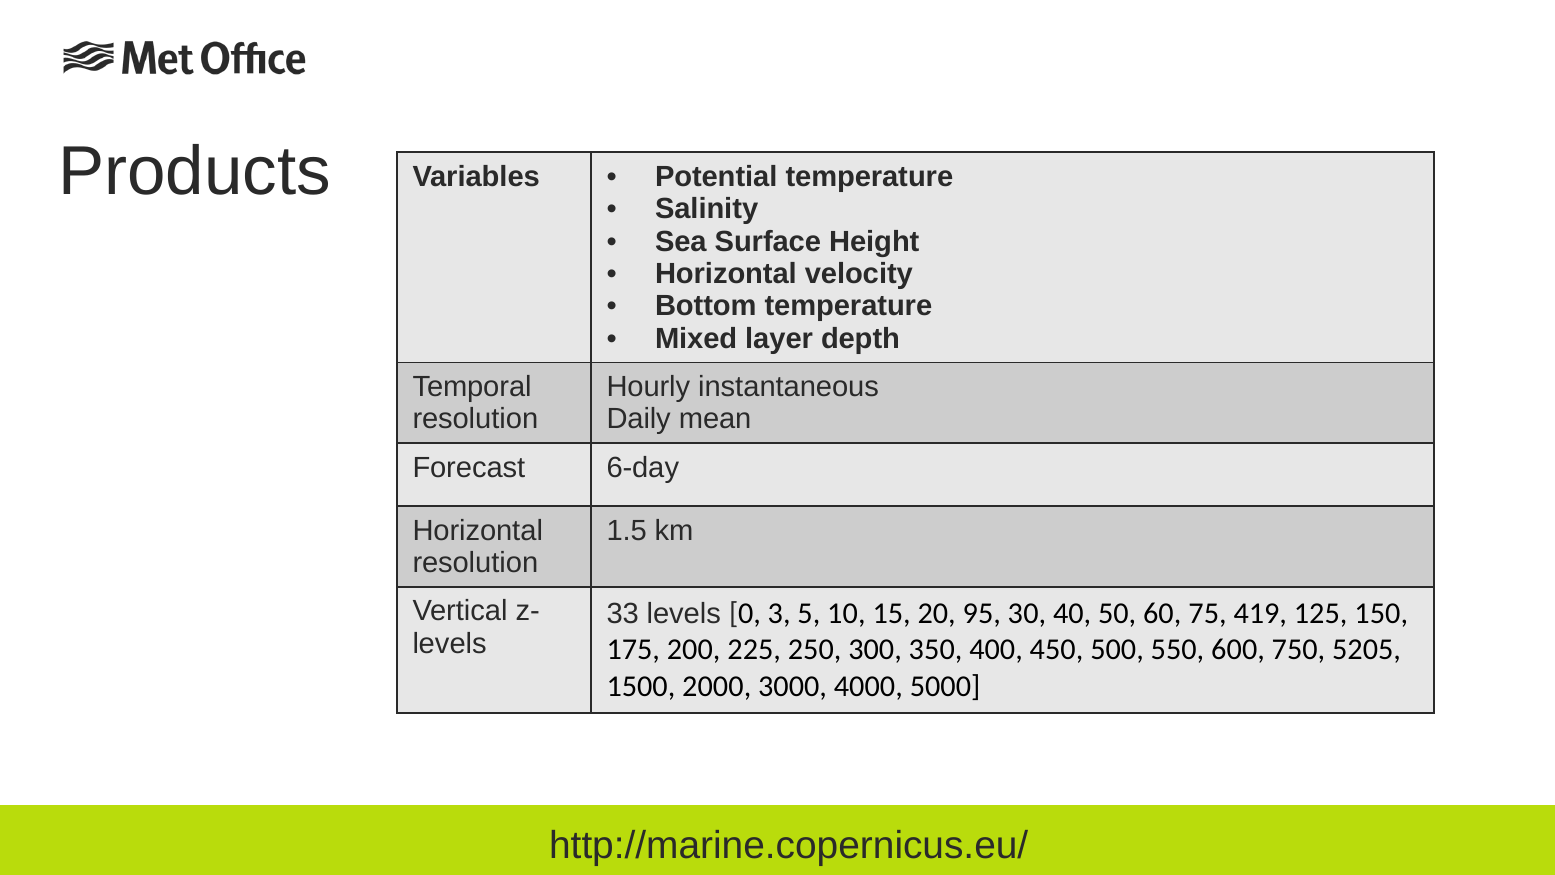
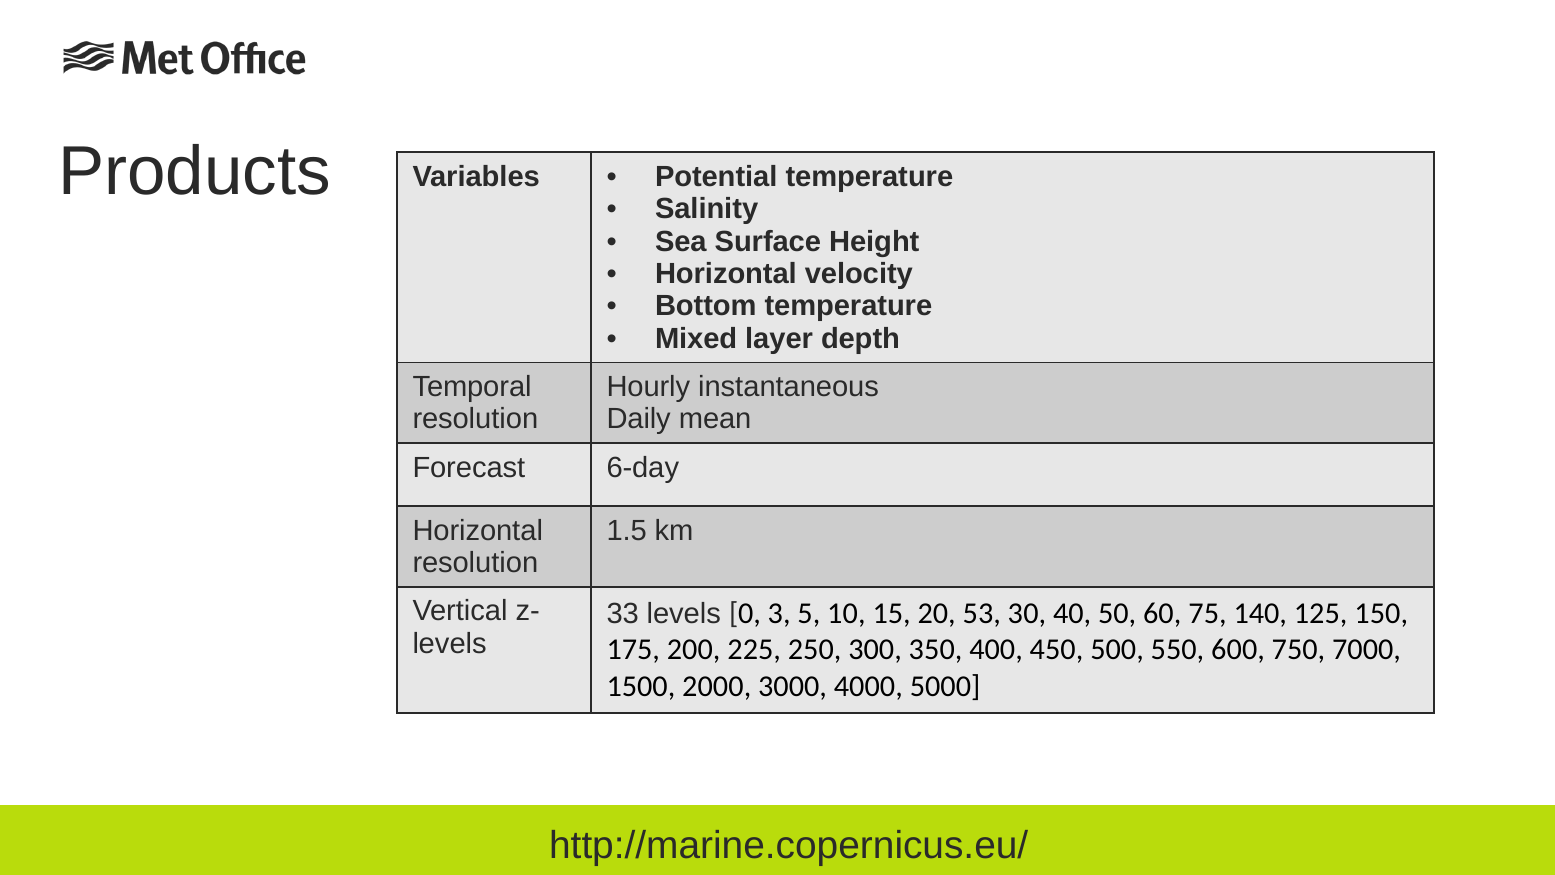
95: 95 -> 53
419: 419 -> 140
5205: 5205 -> 7000
